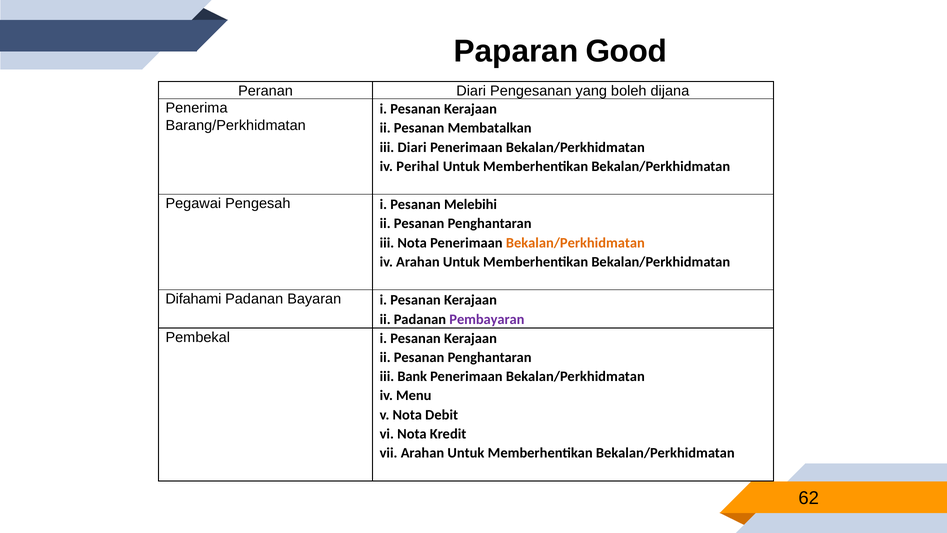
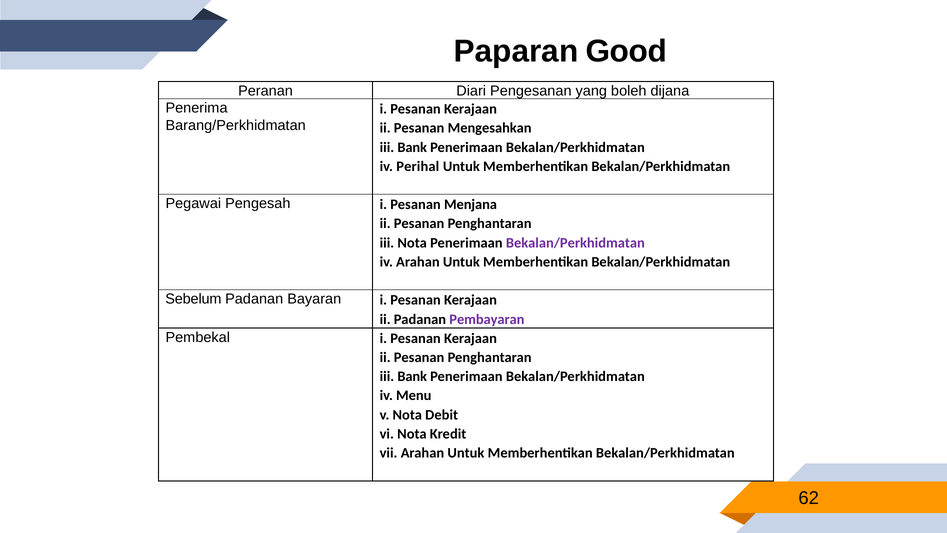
Membatalkan: Membatalkan -> Mengesahkan
Diari at (412, 147): Diari -> Bank
Melebihi: Melebihi -> Menjana
Bekalan/Perkhidmatan at (575, 243) colour: orange -> purple
Difahami: Difahami -> Sebelum
